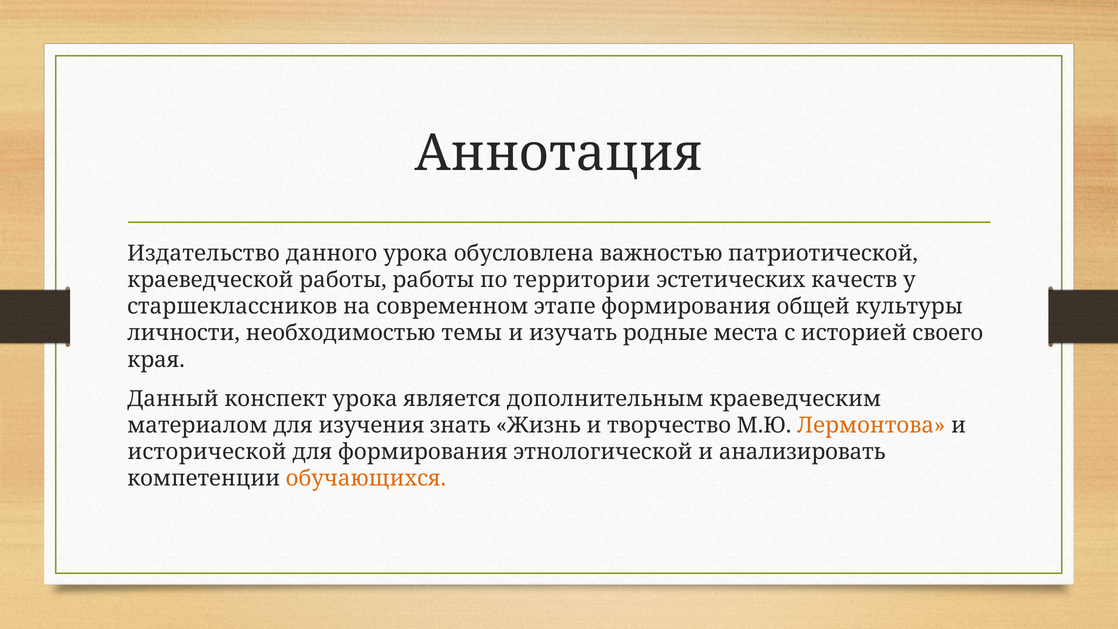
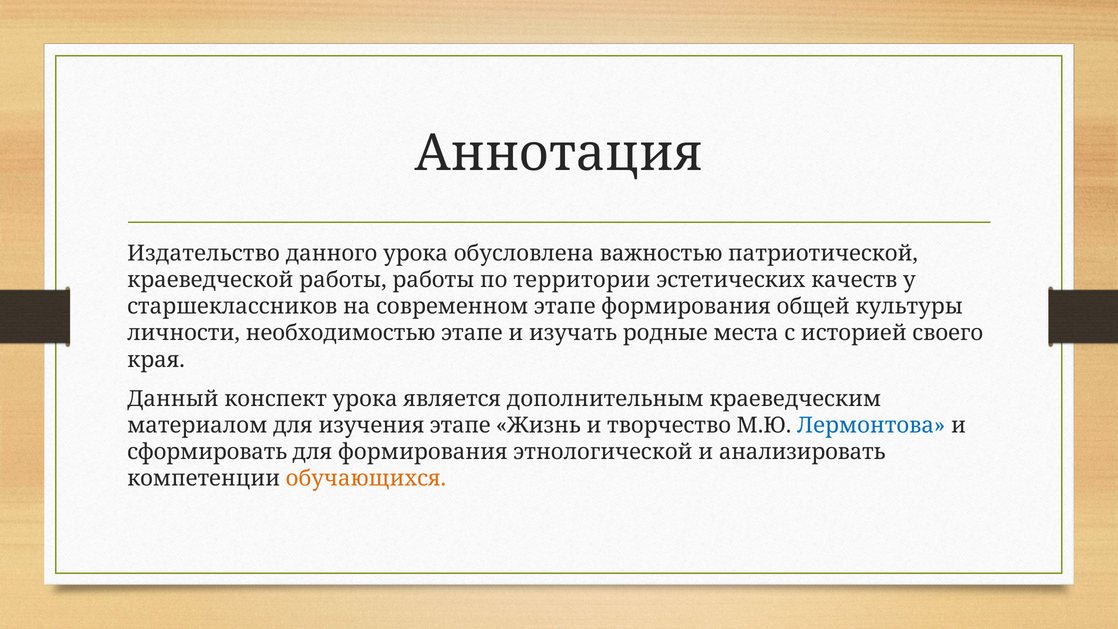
необходимостью темы: темы -> этапе
изучения знать: знать -> этапе
Лермонтова colour: orange -> blue
исторической: исторической -> сформировать
